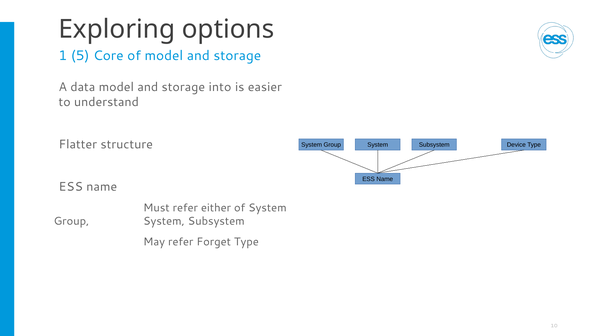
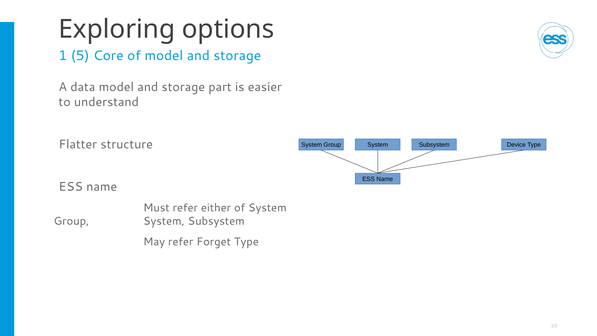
into: into -> part
